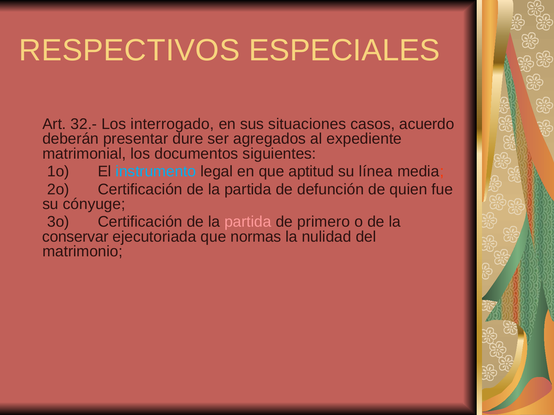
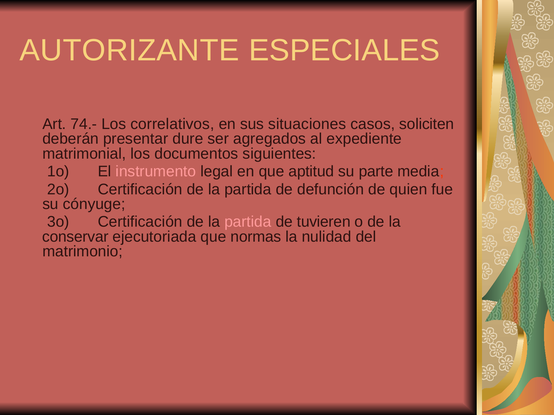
RESPECTIVOS: RESPECTIVOS -> AUTORIZANTE
32.-: 32.- -> 74.-
interrogado: interrogado -> correlativos
acuerdo: acuerdo -> soliciten
instrumento colour: light blue -> pink
línea: línea -> parte
primero: primero -> tuvieren
